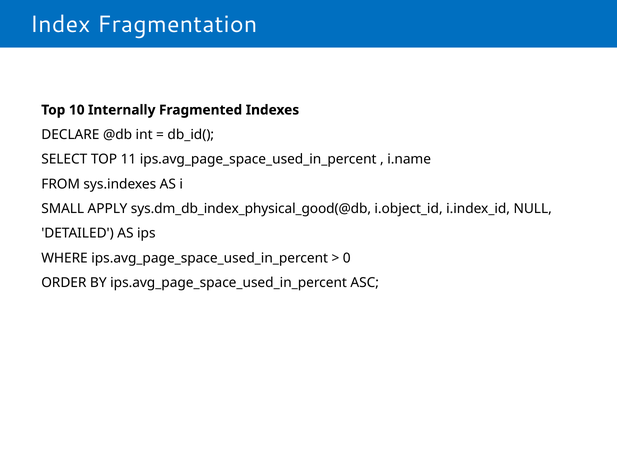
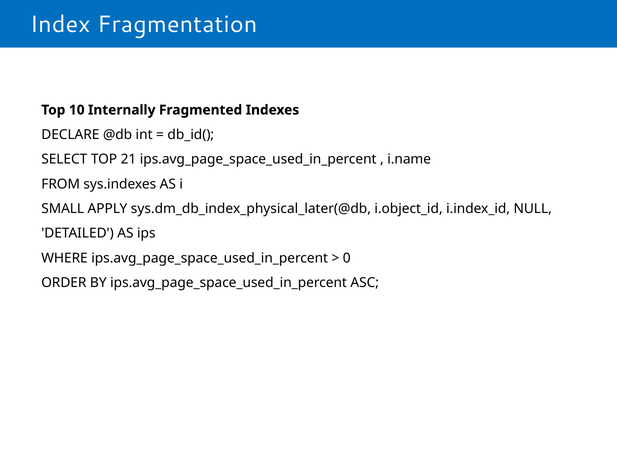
11: 11 -> 21
sys.dm_db_index_physical_good(@db: sys.dm_db_index_physical_good(@db -> sys.dm_db_index_physical_later(@db
